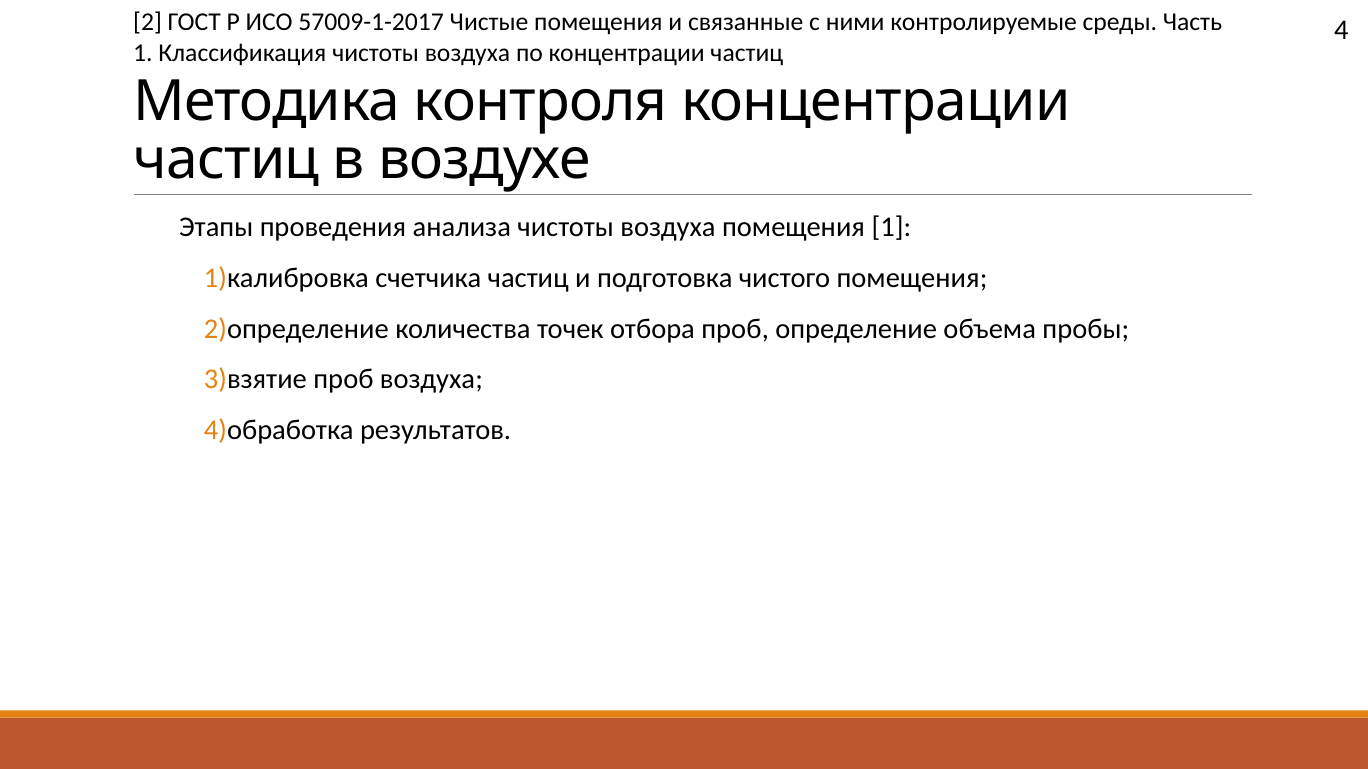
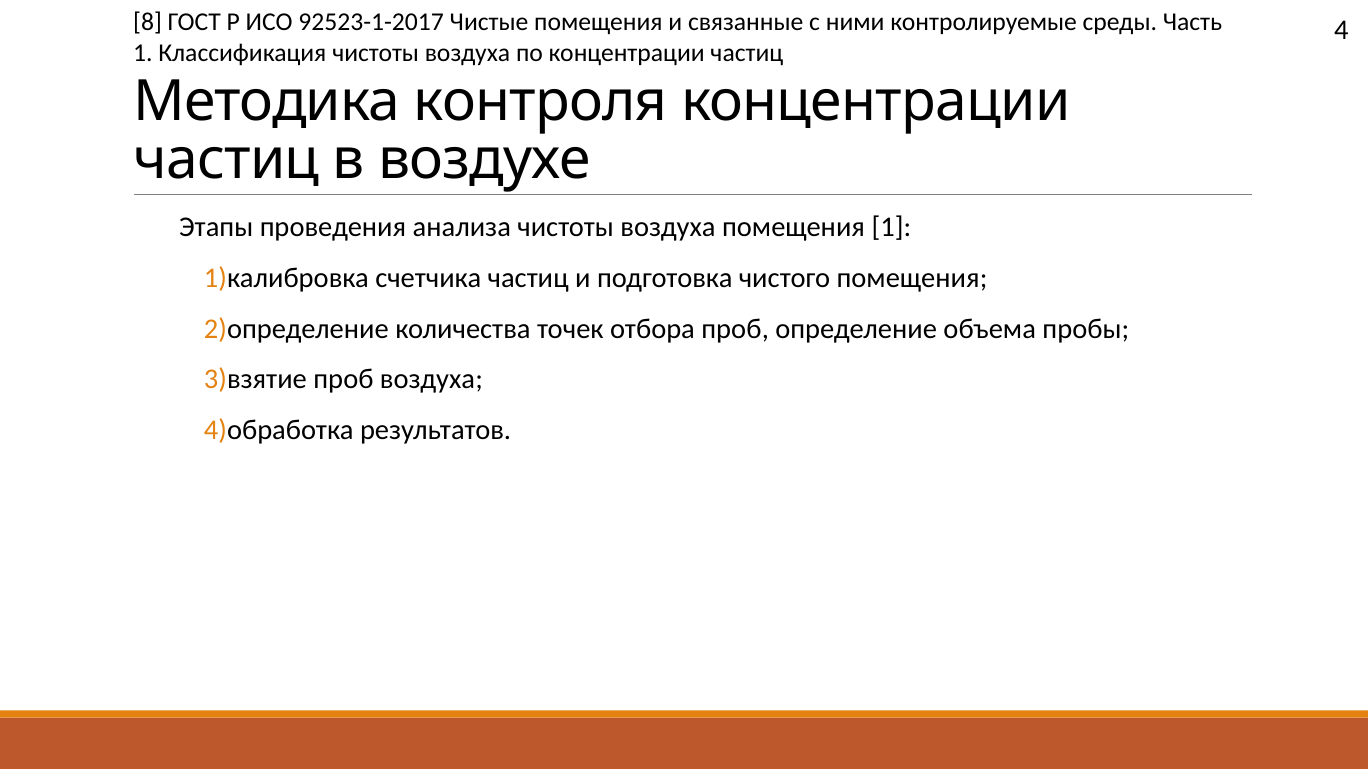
2: 2 -> 8
57009-1-2017: 57009-1-2017 -> 92523-1-2017
